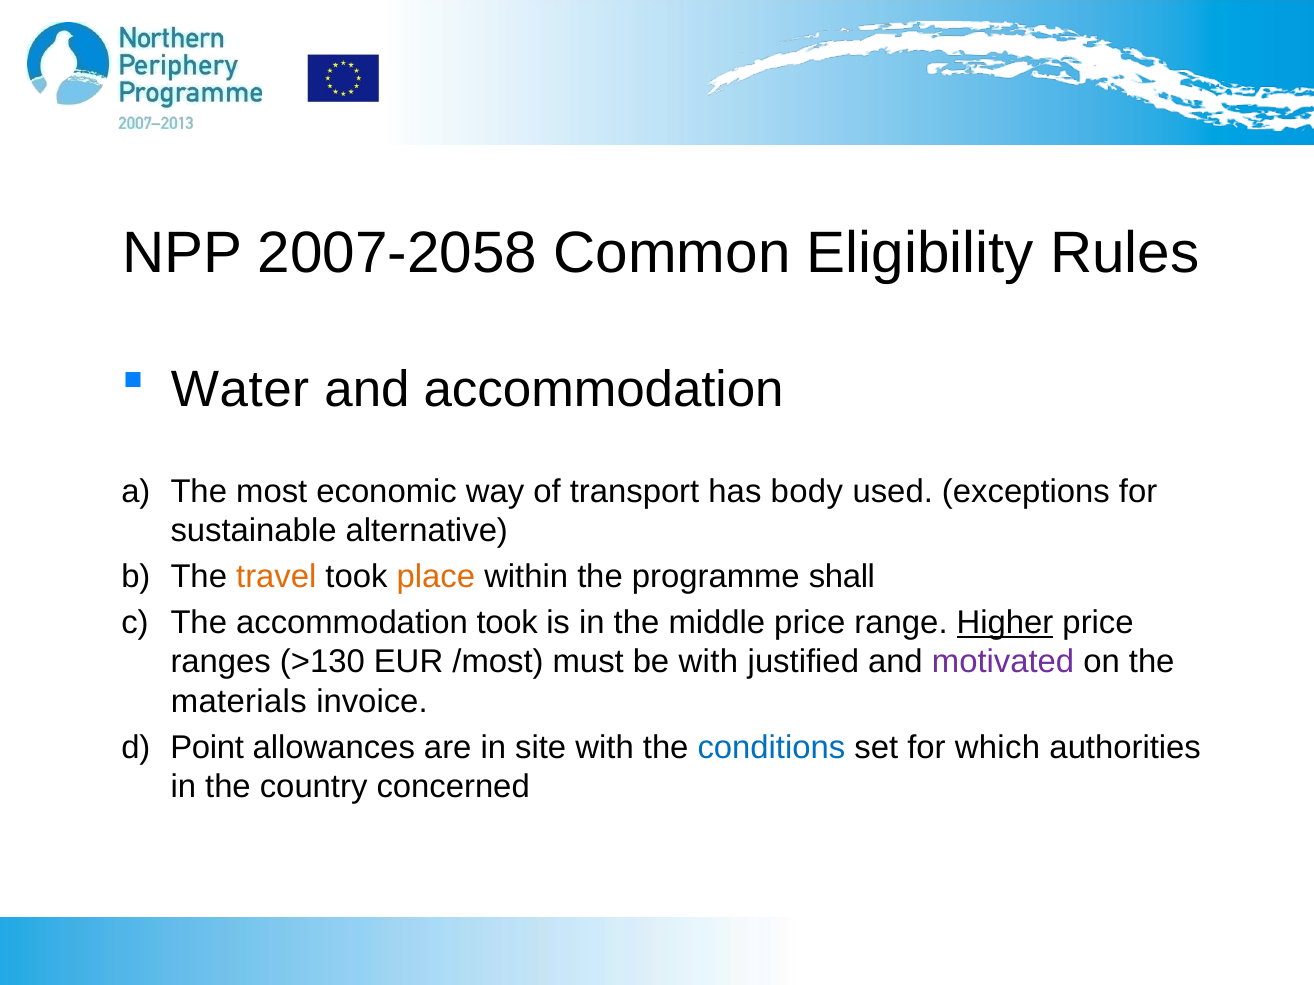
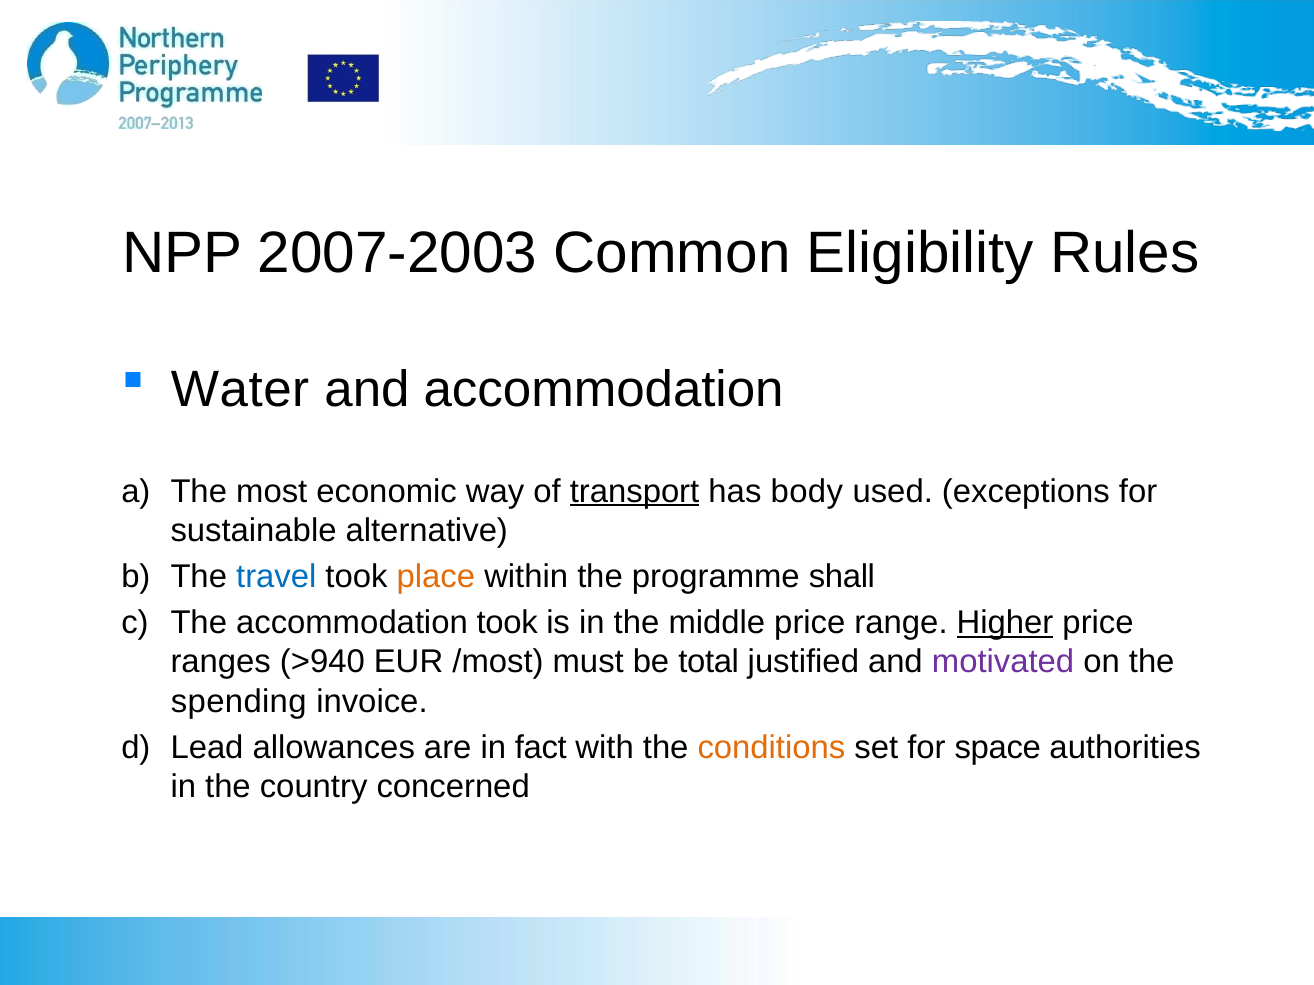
2007-2058: 2007-2058 -> 2007-2003
transport underline: none -> present
travel colour: orange -> blue
>130: >130 -> >940
be with: with -> total
materials: materials -> spending
Point: Point -> Lead
site: site -> fact
conditions colour: blue -> orange
which: which -> space
